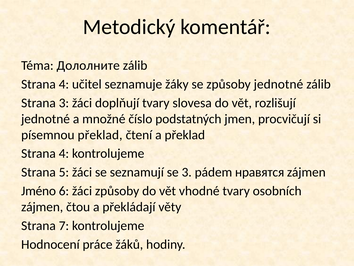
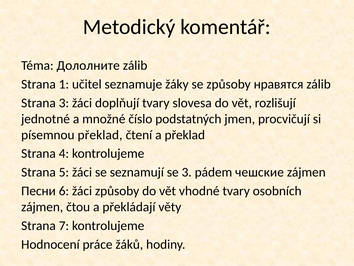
4 at (64, 84): 4 -> 1
způsoby jednotné: jednotné -> нравятся
нравятся: нравятся -> чешские
Jméno: Jméno -> Песни
